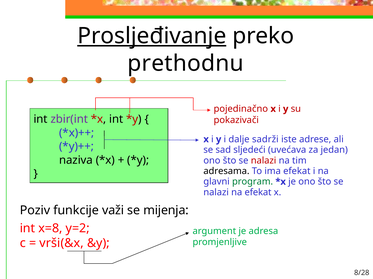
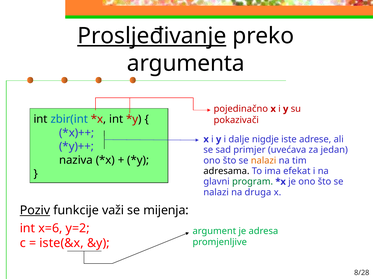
prethodnu: prethodnu -> argumenta
zbir(int colour: purple -> blue
sadrži: sadrži -> nigdje
sljedeći: sljedeći -> primjer
nalazi at (264, 161) colour: red -> orange
na efekat: efekat -> druga
Poziv underline: none -> present
x=8: x=8 -> x=6
vrši(&x: vrši(&x -> iste(&x
